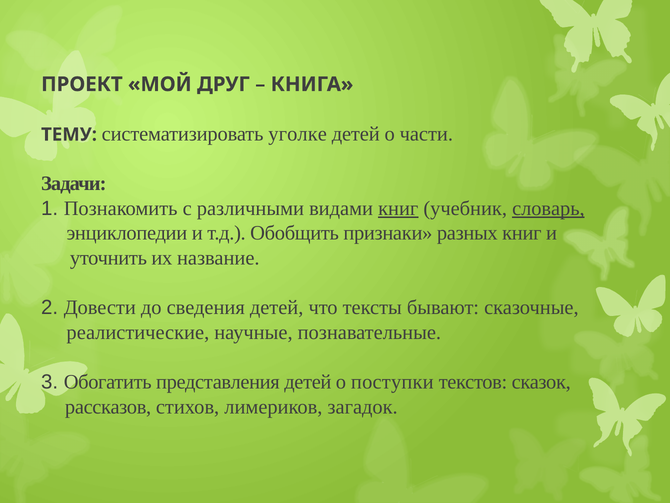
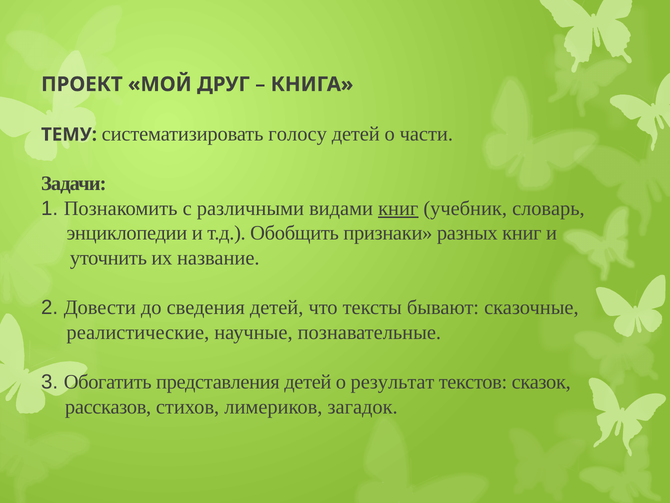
уголке: уголке -> голосу
словарь underline: present -> none
поступки: поступки -> результат
